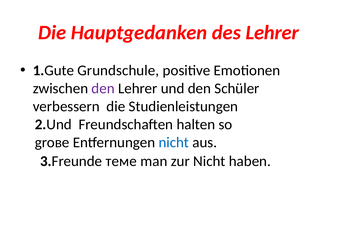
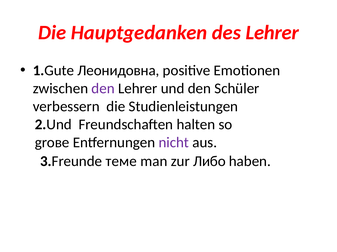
Grundschule: Grundschule -> Леонидовна
nicht at (174, 143) colour: blue -> purple
zur Nicht: Nicht -> Либо
